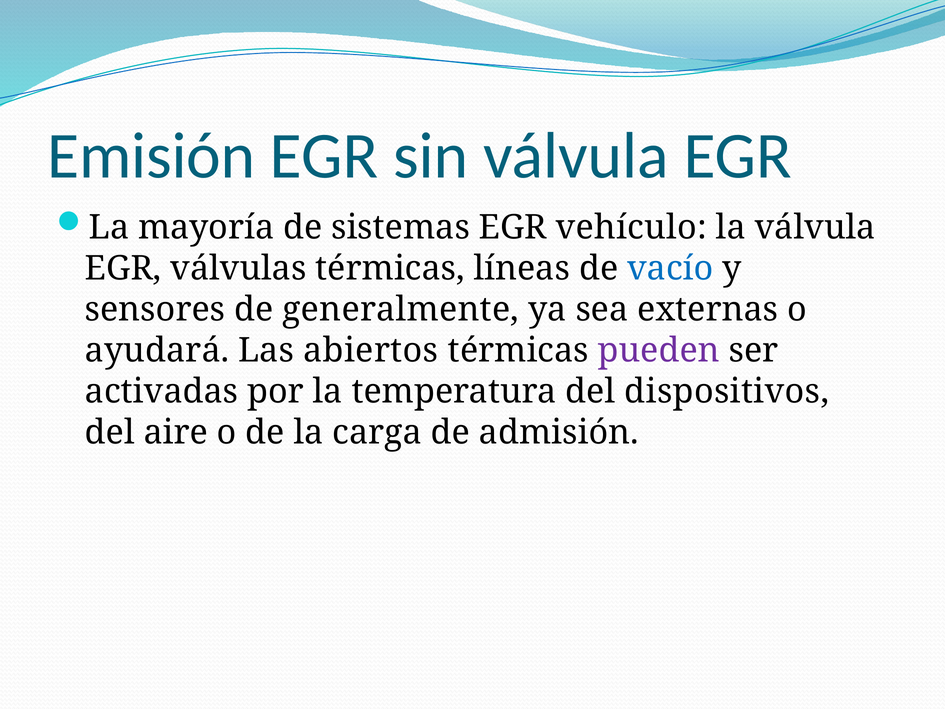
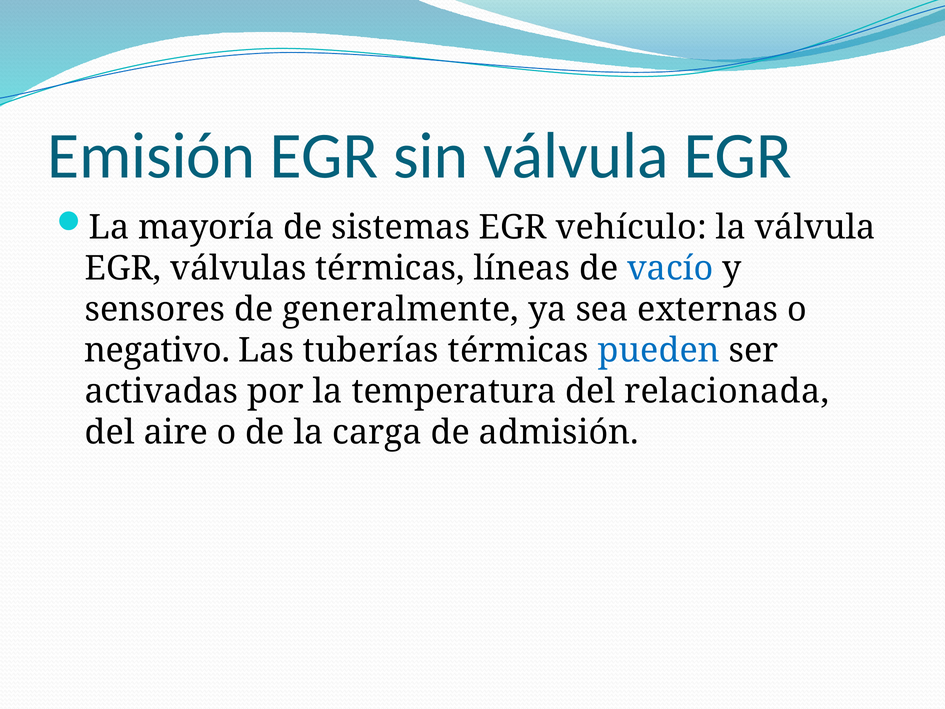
ayudará: ayudará -> negativo
abiertos: abiertos -> tuberías
pueden colour: purple -> blue
dispositivos: dispositivos -> relacionada
